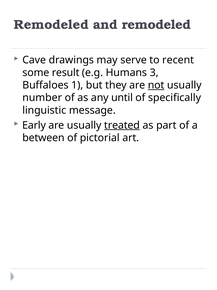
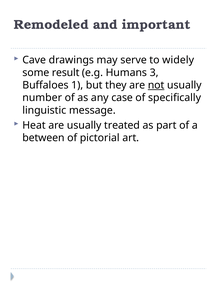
and remodeled: remodeled -> important
recent: recent -> widely
until: until -> case
Early: Early -> Heat
treated underline: present -> none
